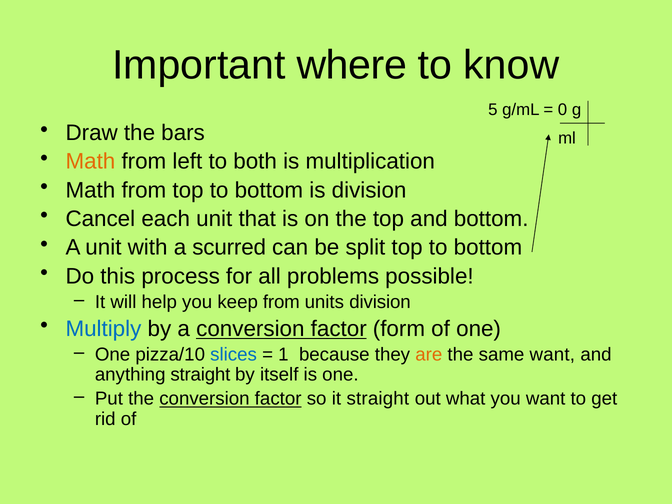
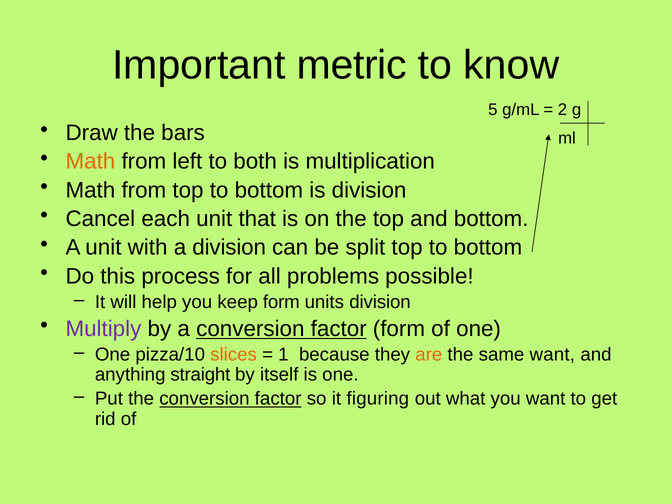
where: where -> metric
0: 0 -> 2
a scurred: scurred -> division
keep from: from -> form
Multiply colour: blue -> purple
slices colour: blue -> orange
it straight: straight -> figuring
